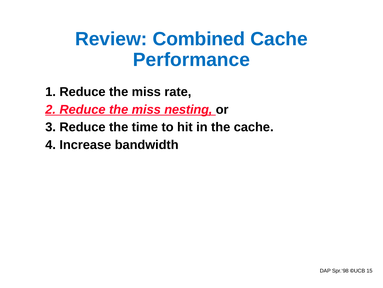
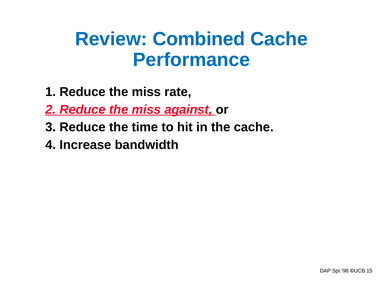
nesting: nesting -> against
